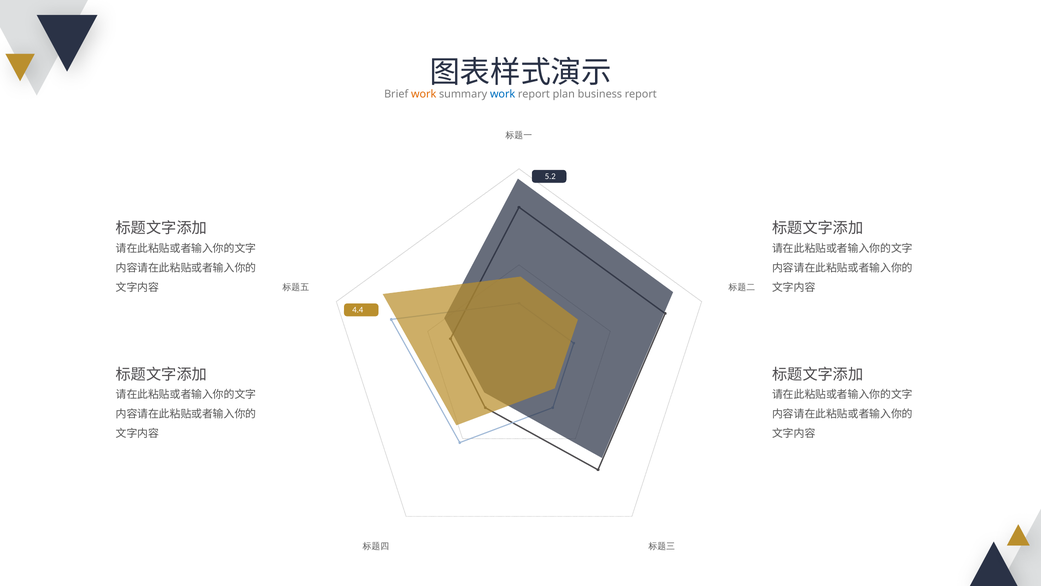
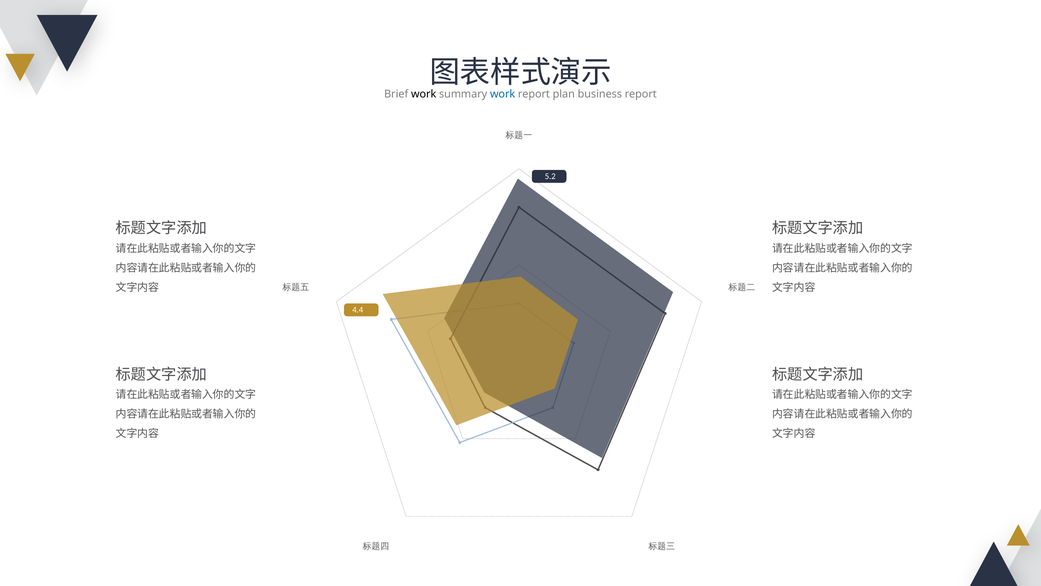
work at (424, 94) colour: orange -> black
